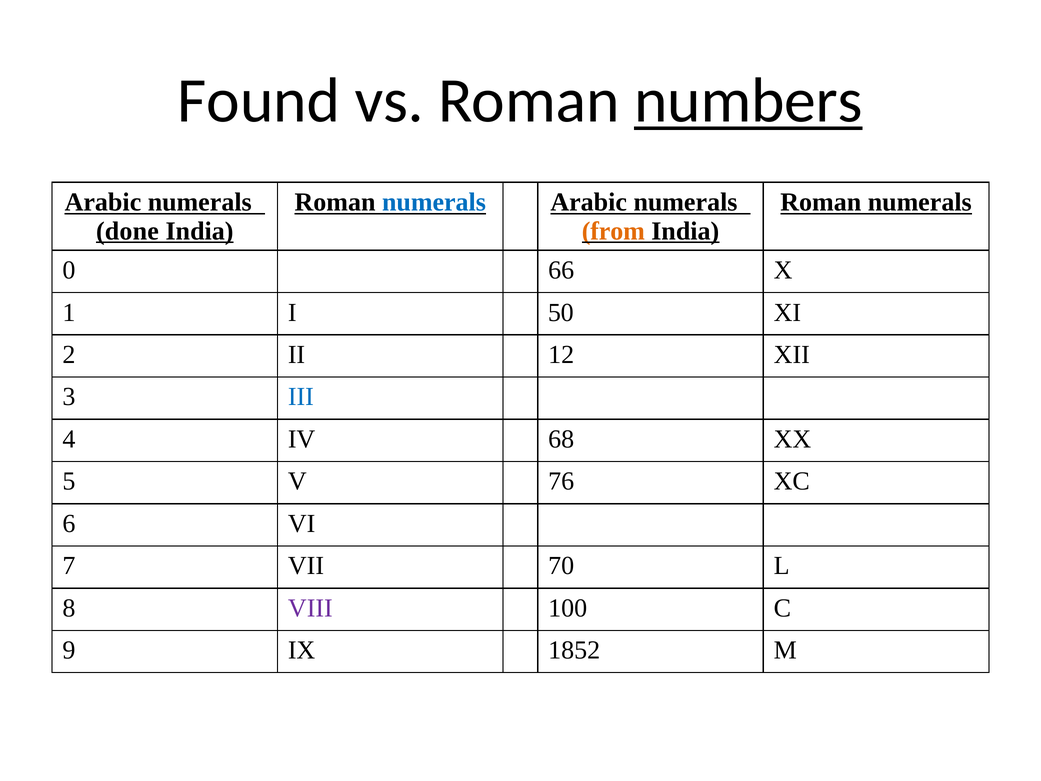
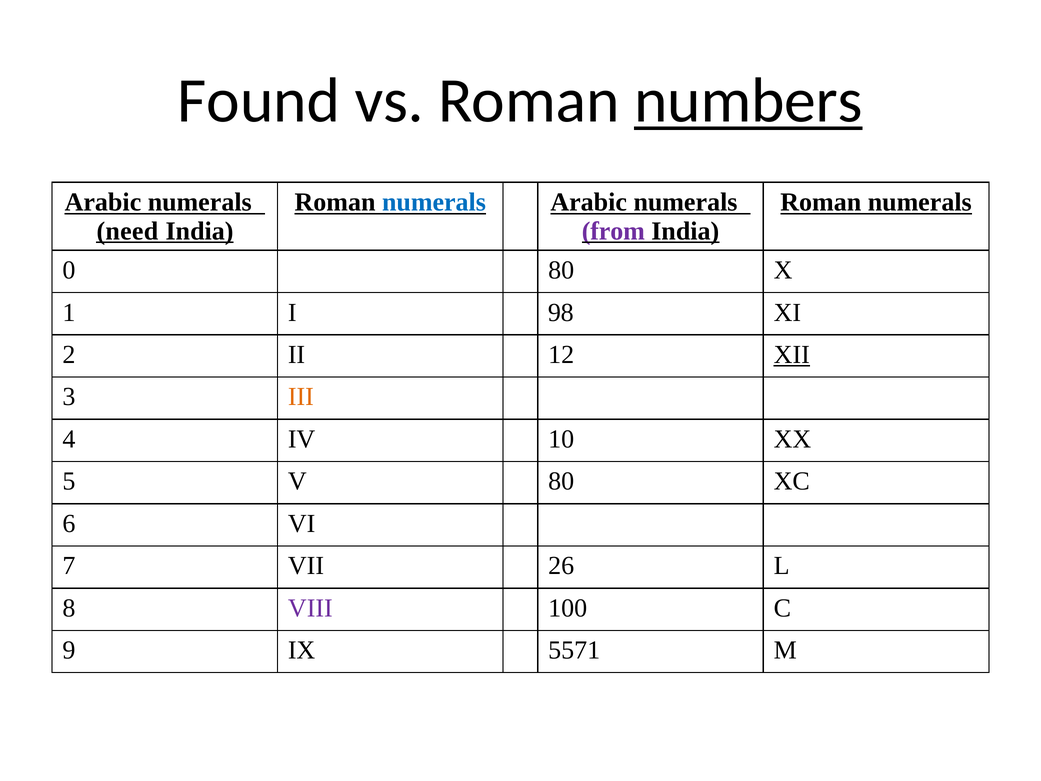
done: done -> need
from colour: orange -> purple
0 66: 66 -> 80
50: 50 -> 98
XII underline: none -> present
III colour: blue -> orange
68: 68 -> 10
V 76: 76 -> 80
70: 70 -> 26
1852: 1852 -> 5571
